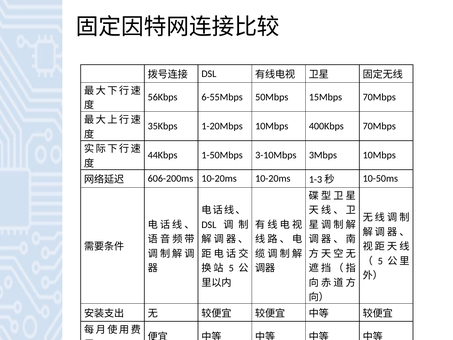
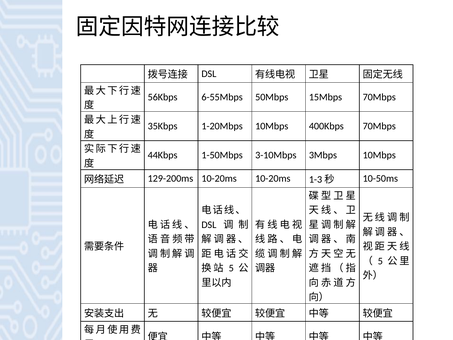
606-200ms: 606-200ms -> 129-200ms
